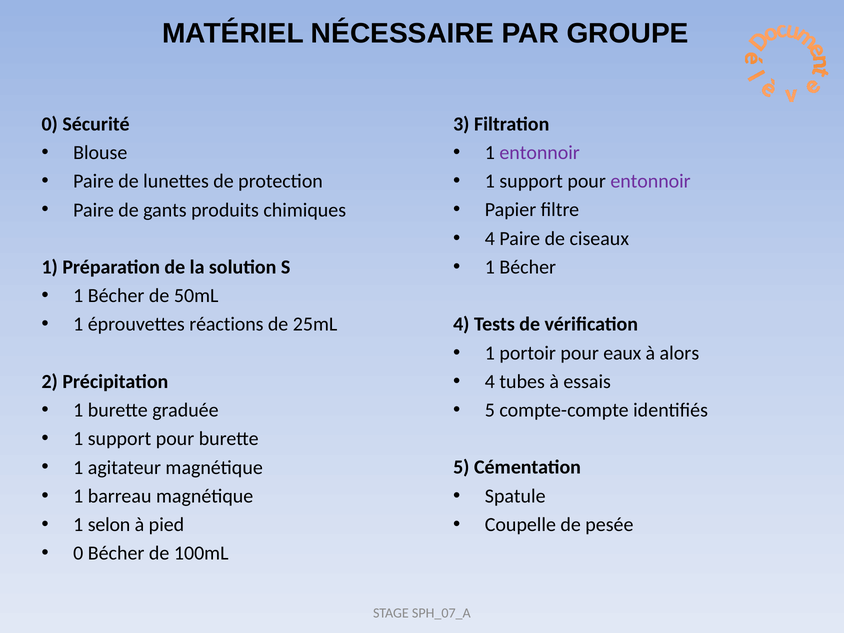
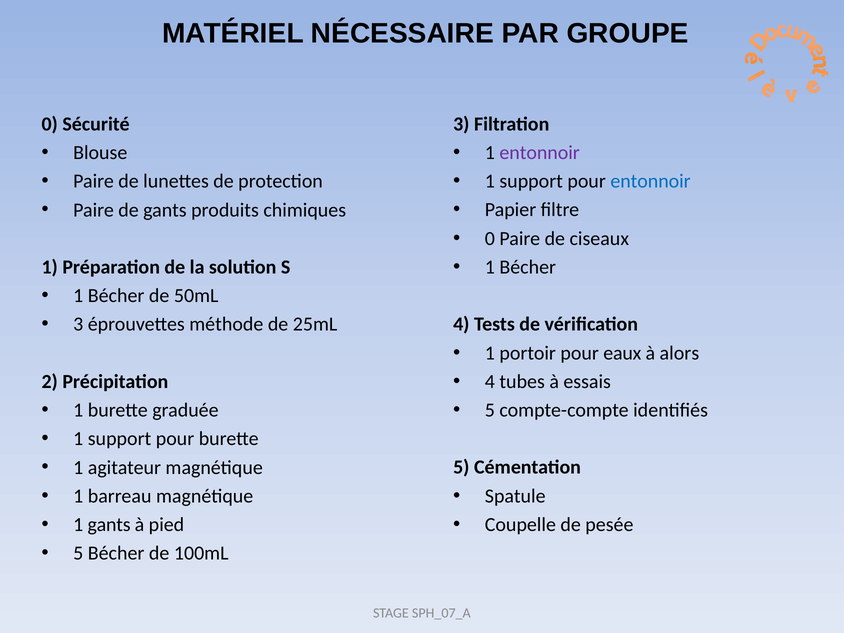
entonnoir at (651, 181) colour: purple -> blue
4 at (490, 239): 4 -> 0
1 at (78, 324): 1 -> 3
réactions: réactions -> méthode
1 selon: selon -> gants
0 at (78, 553): 0 -> 5
